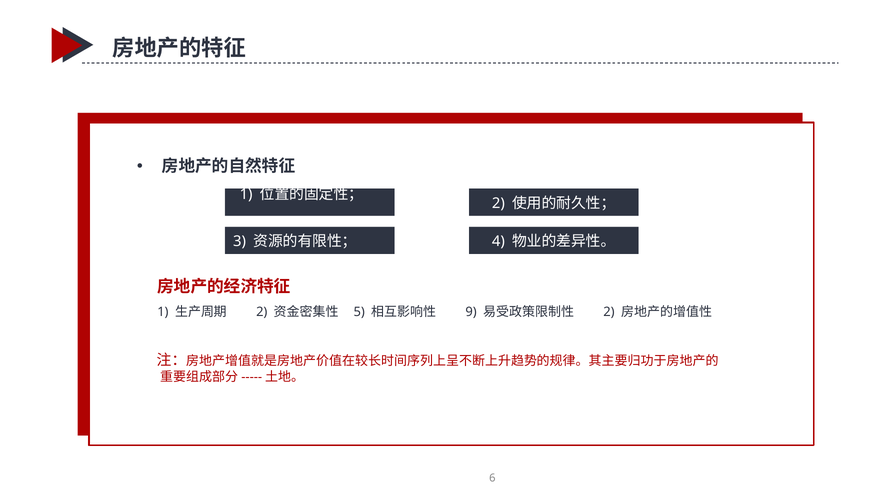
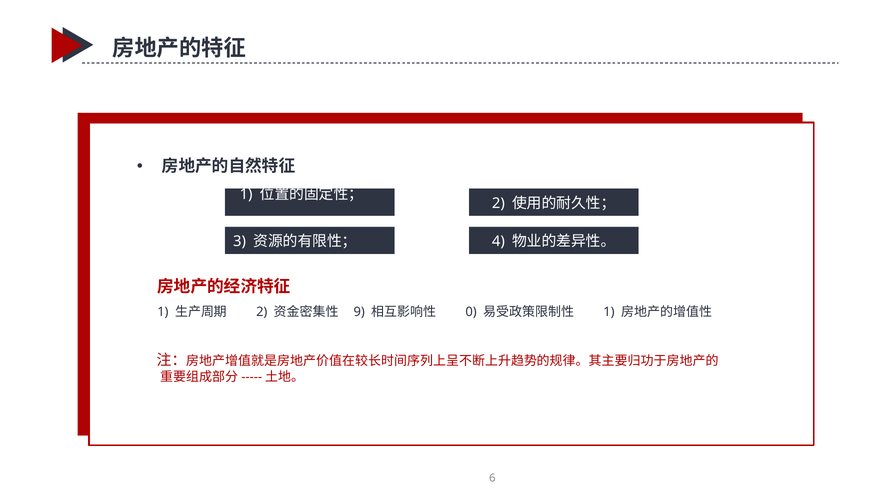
5: 5 -> 9
9: 9 -> 0
2 at (609, 312): 2 -> 1
